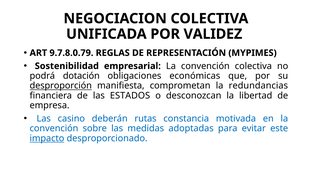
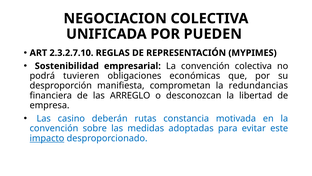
VALIDEZ: VALIDEZ -> PUEDEN
9.7.8.0.79: 9.7.8.0.79 -> 2.3.2.7.10
dotación: dotación -> tuvieren
desproporción underline: present -> none
ESTADOS: ESTADOS -> ARREGLO
